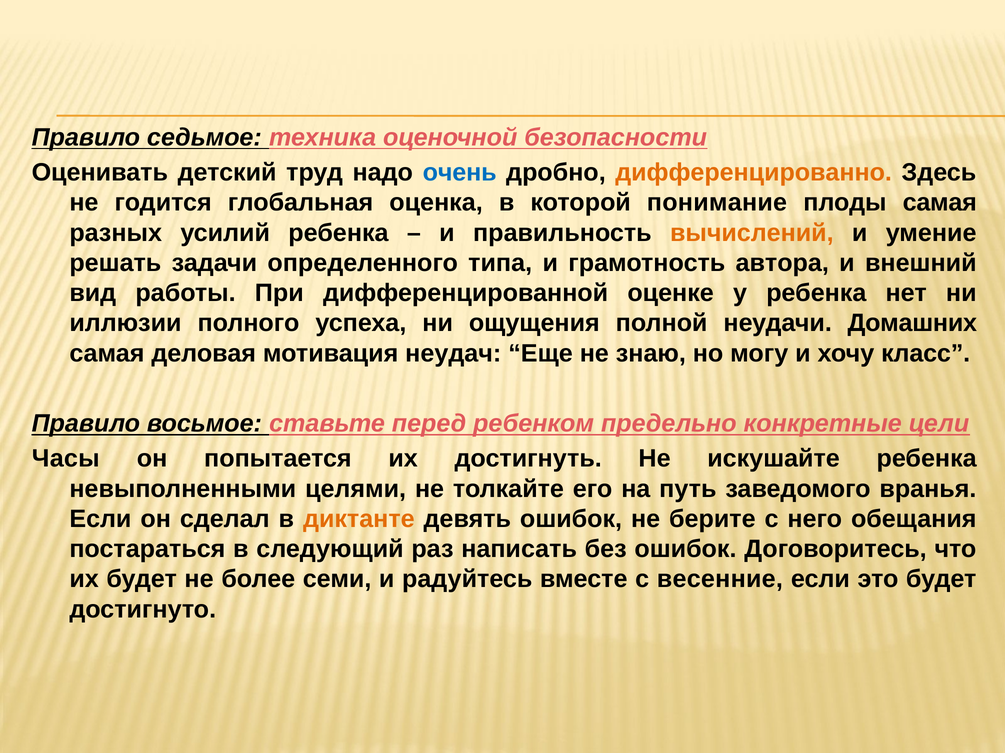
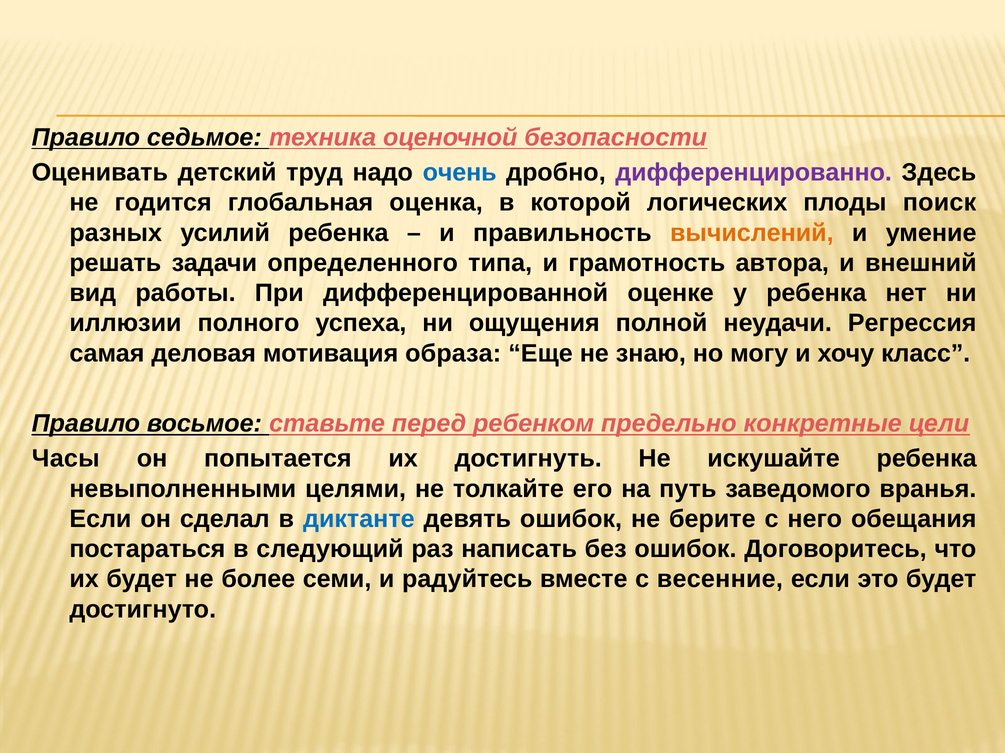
дифференцированно colour: orange -> purple
понимание: понимание -> логических
плоды самая: самая -> поиск
Домашних: Домашних -> Регрессия
неудач: неудач -> образа
диктанте colour: orange -> blue
